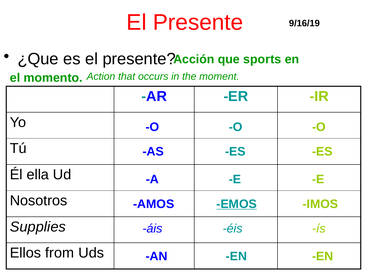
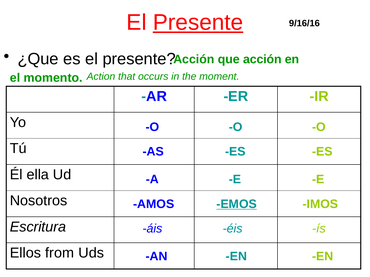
Presente at (198, 23) underline: none -> present
9/16/19: 9/16/19 -> 9/16/16
que sports: sports -> acción
Supplies: Supplies -> Escritura
